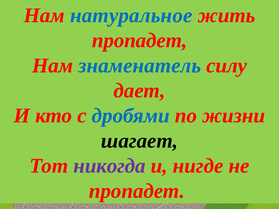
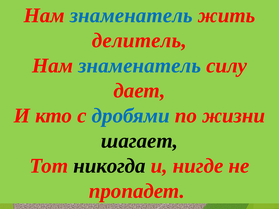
натуральное at (131, 15): натуральное -> знаменатель
пропадет at (139, 40): пропадет -> делитель
никогда colour: purple -> black
